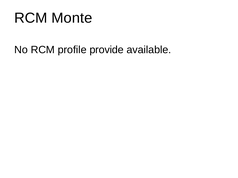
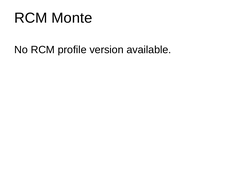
provide: provide -> version
